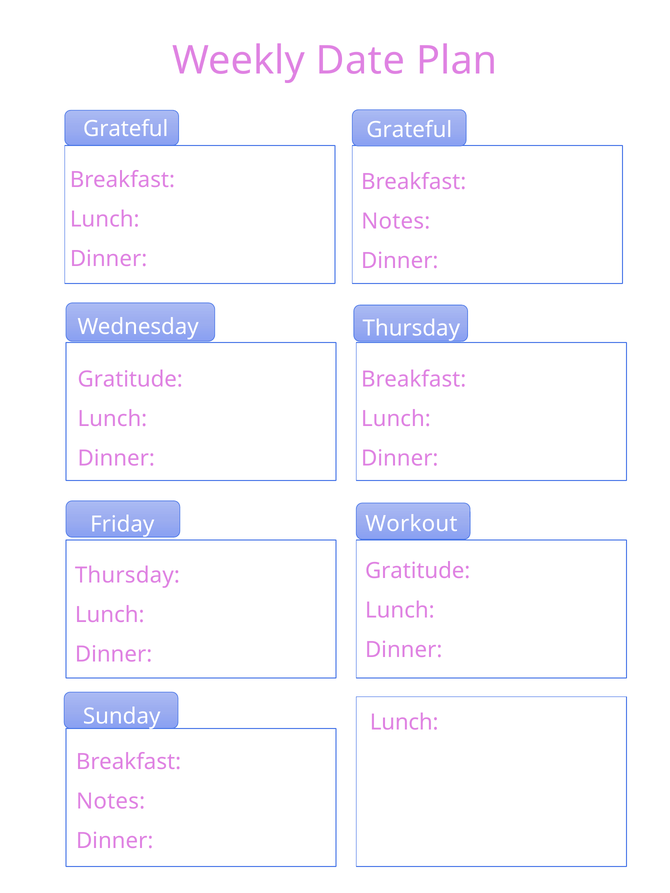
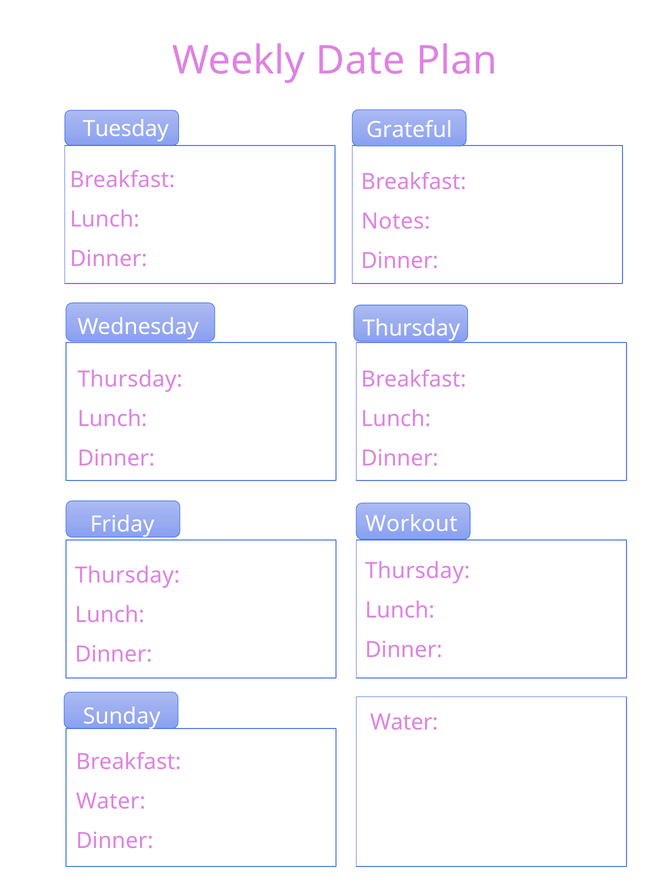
Grateful at (126, 129): Grateful -> Tuesday
Gratitude at (130, 379): Gratitude -> Thursday
Gratitude at (418, 571): Gratitude -> Thursday
Sunday Lunch: Lunch -> Water
Notes at (111, 802): Notes -> Water
